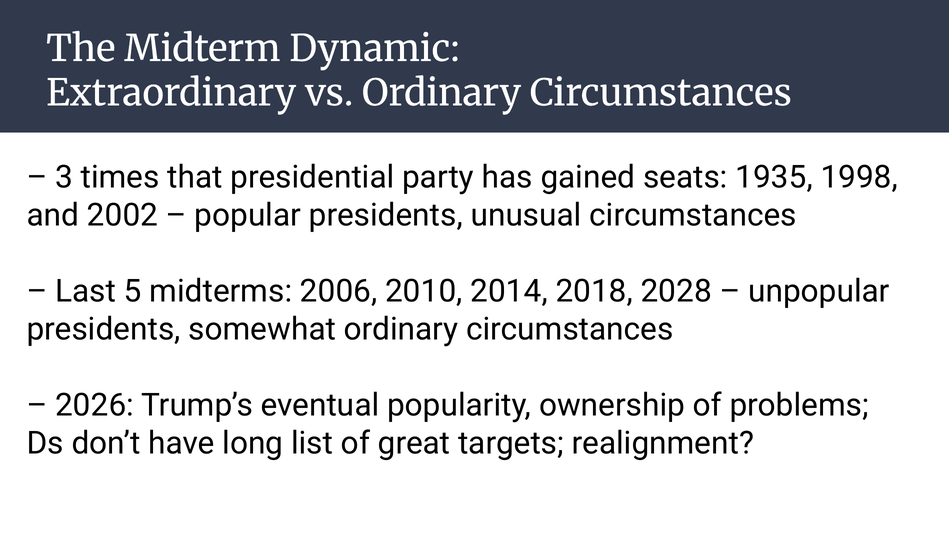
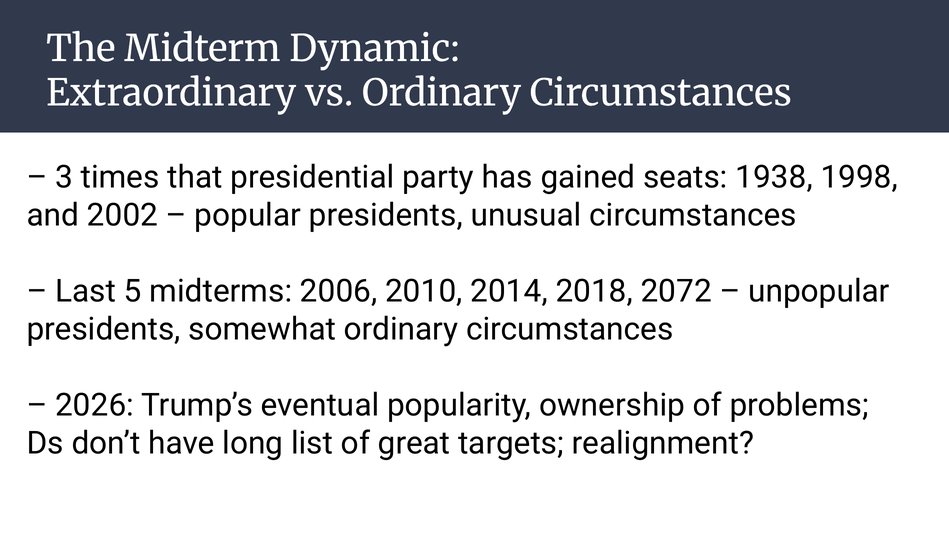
1935: 1935 -> 1938
2028: 2028 -> 2072
